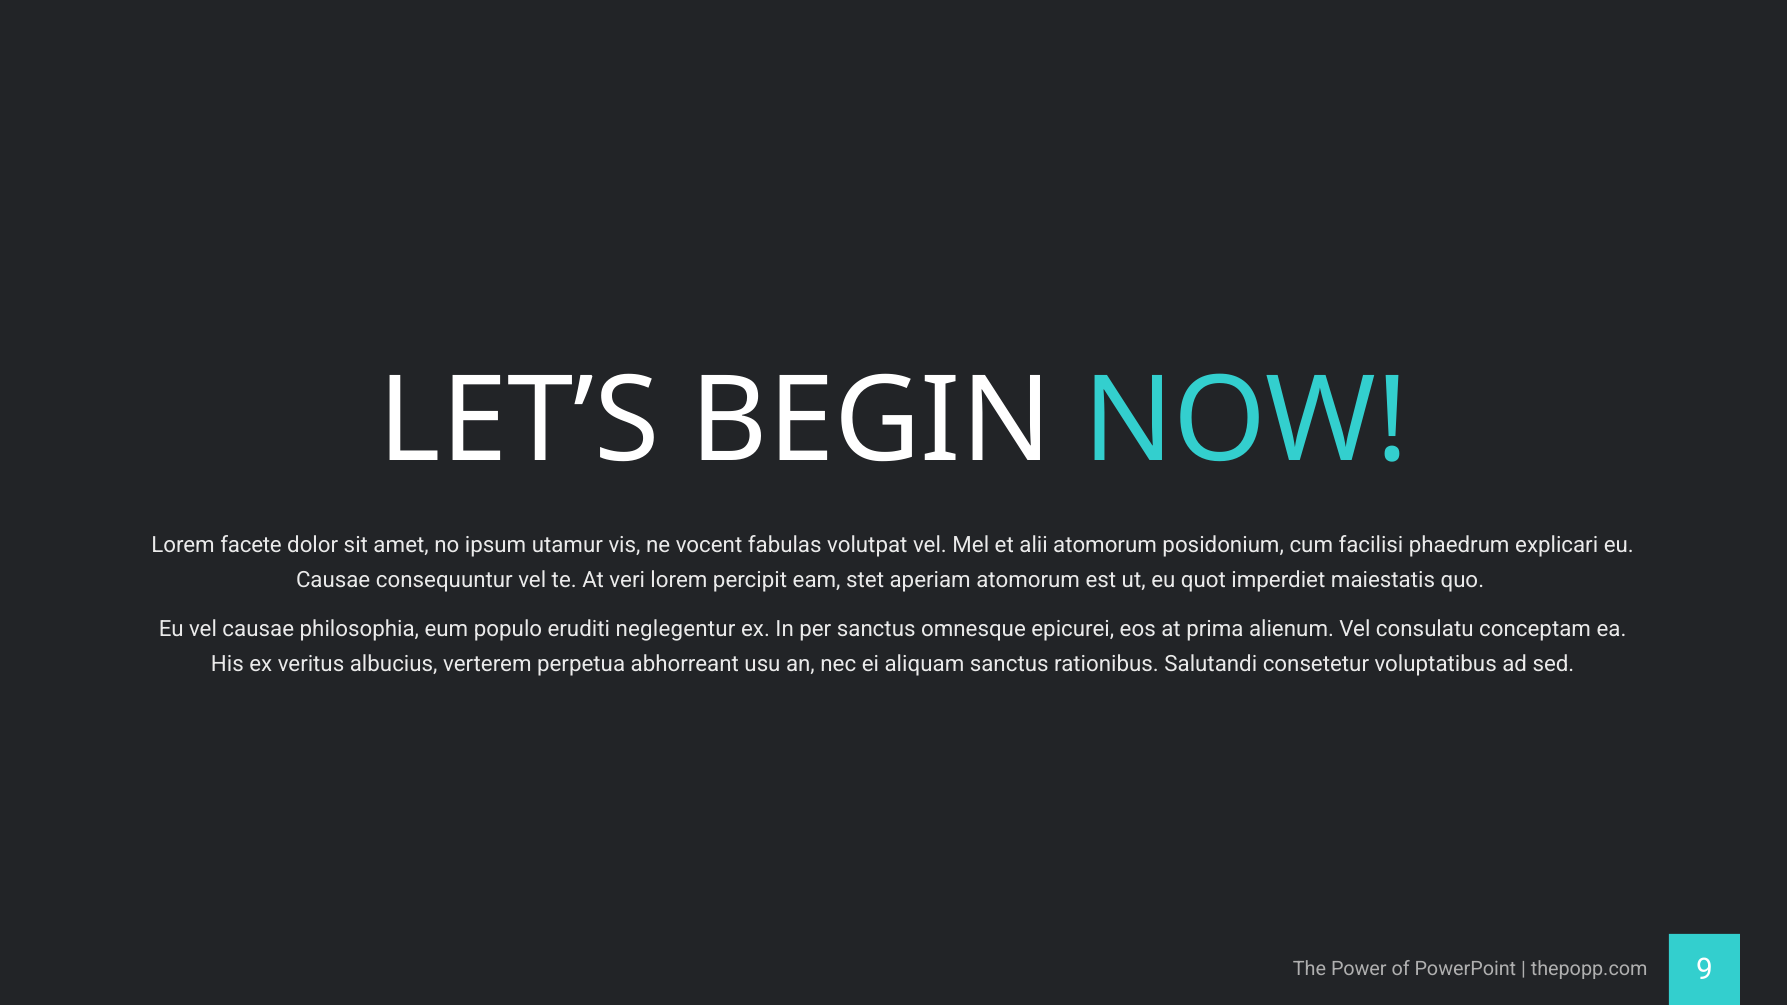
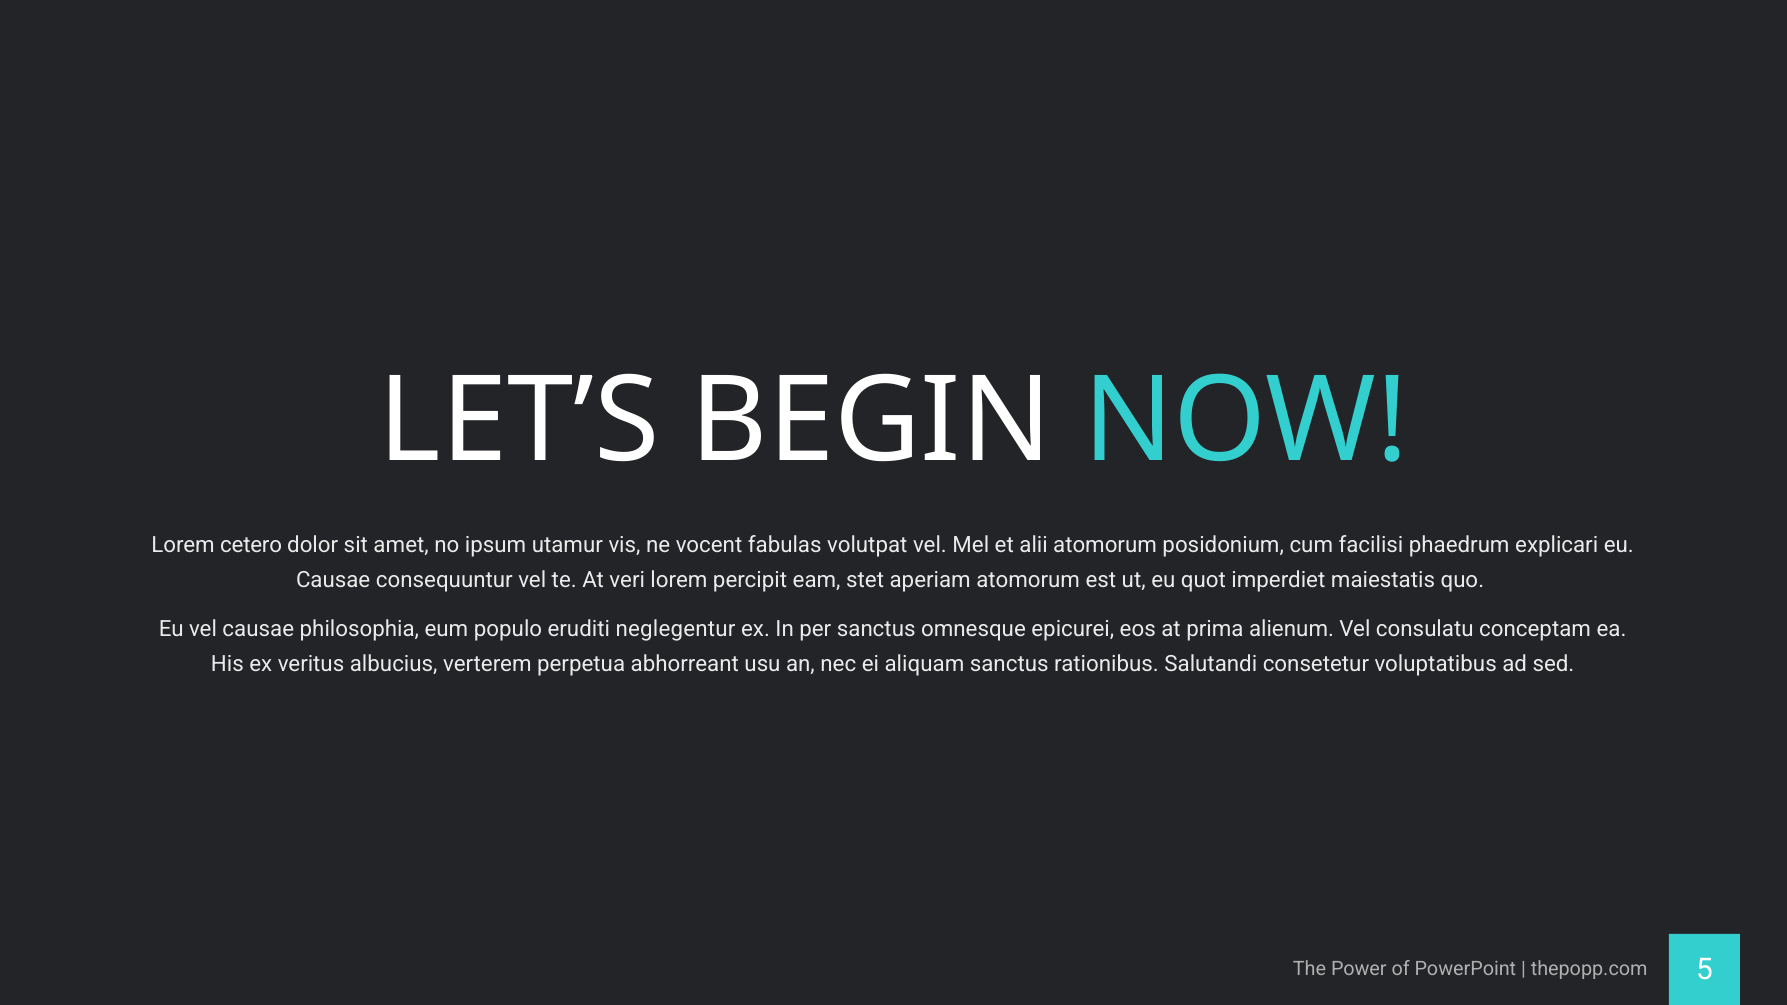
facete: facete -> cetero
9: 9 -> 5
